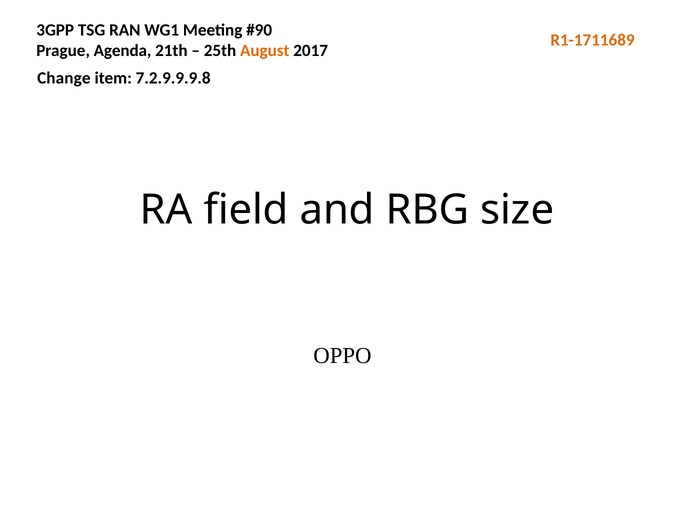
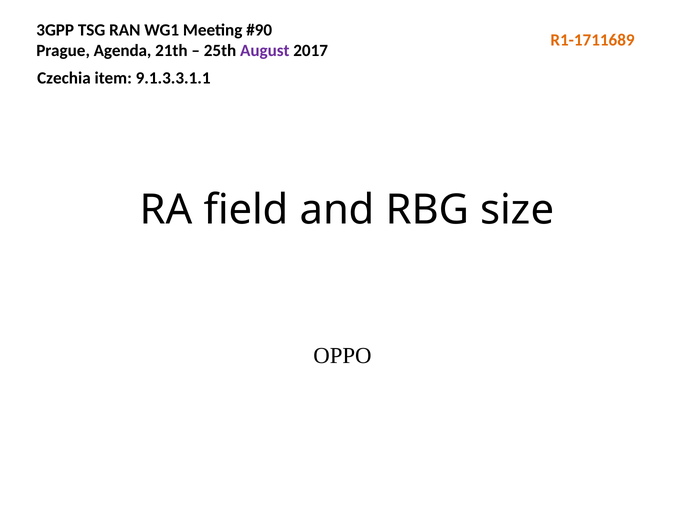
August colour: orange -> purple
Change: Change -> Czechia
7.2.9.9.9.8: 7.2.9.9.9.8 -> 9.1.3.3.1.1
